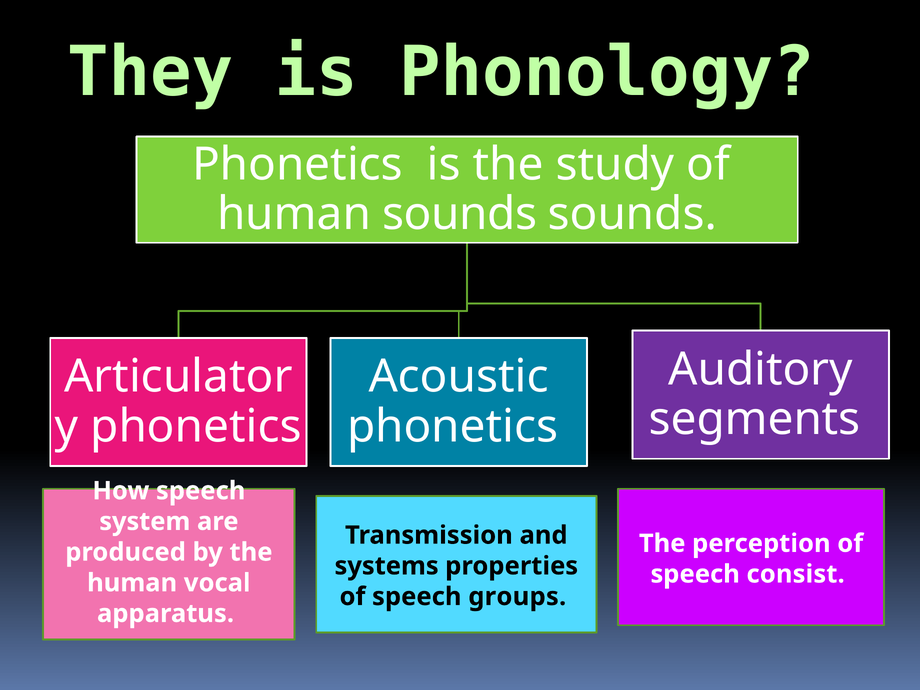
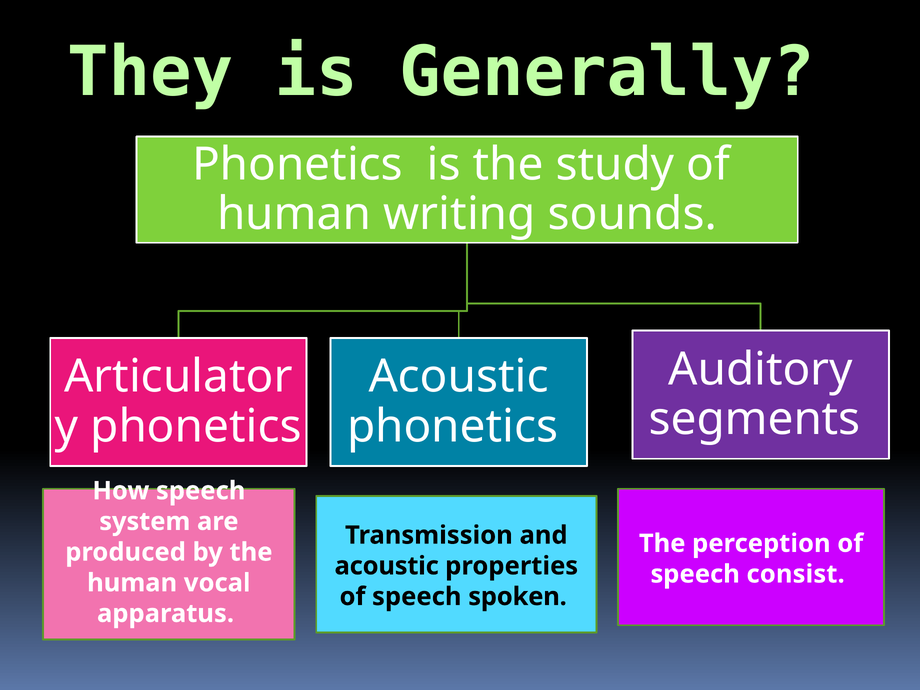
Phonology: Phonology -> Generally
human sounds: sounds -> writing
systems at (387, 566): systems -> acoustic
groups: groups -> spoken
